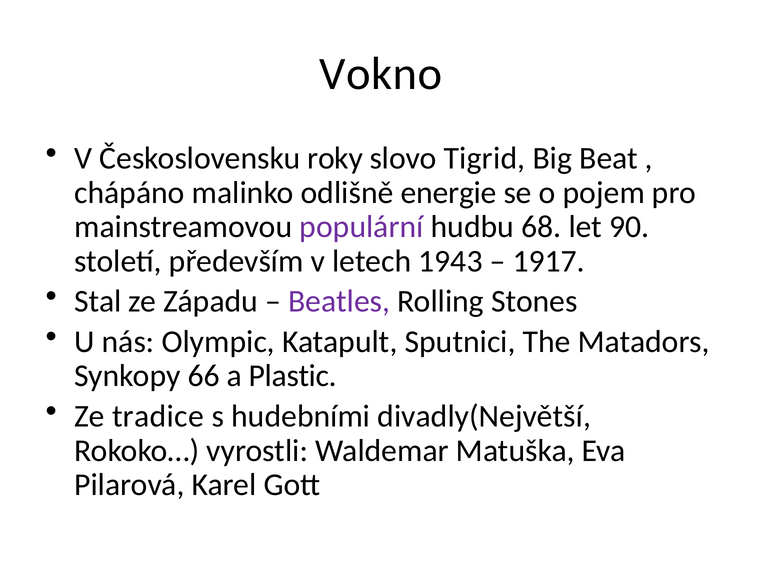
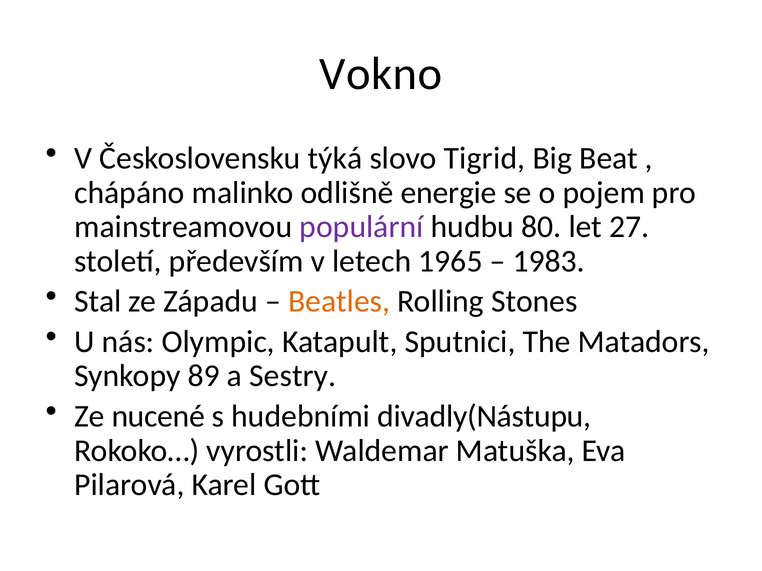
roky: roky -> týká
68: 68 -> 80
90: 90 -> 27
1943: 1943 -> 1965
1917: 1917 -> 1983
Beatles colour: purple -> orange
66: 66 -> 89
Plastic: Plastic -> Sestry
tradice: tradice -> nucené
divadly(Největší: divadly(Největší -> divadly(Nástupu
